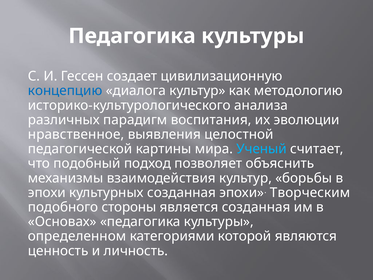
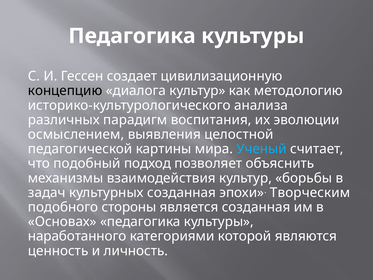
концепцию colour: blue -> black
нравственное: нравственное -> осмыслением
эпохи at (47, 192): эпохи -> задач
определенном: определенном -> наработанного
